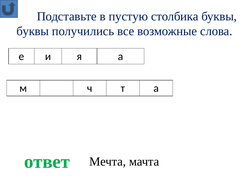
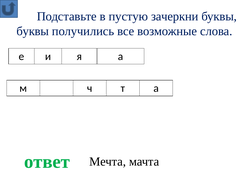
столбика: столбика -> зачеркни
